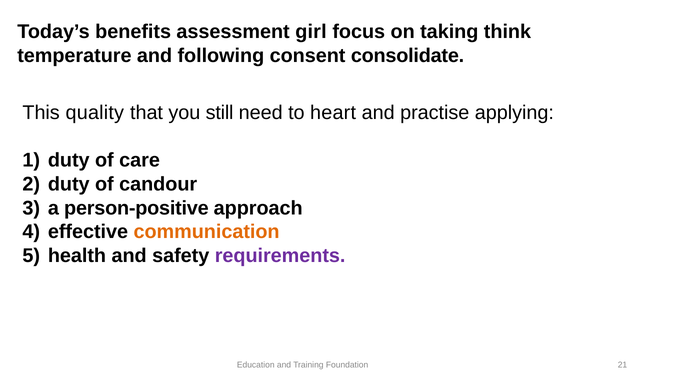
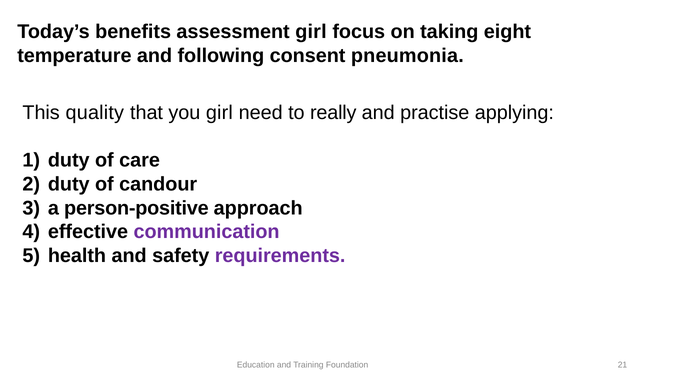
think: think -> eight
consolidate: consolidate -> pneumonia
you still: still -> girl
heart: heart -> really
communication colour: orange -> purple
